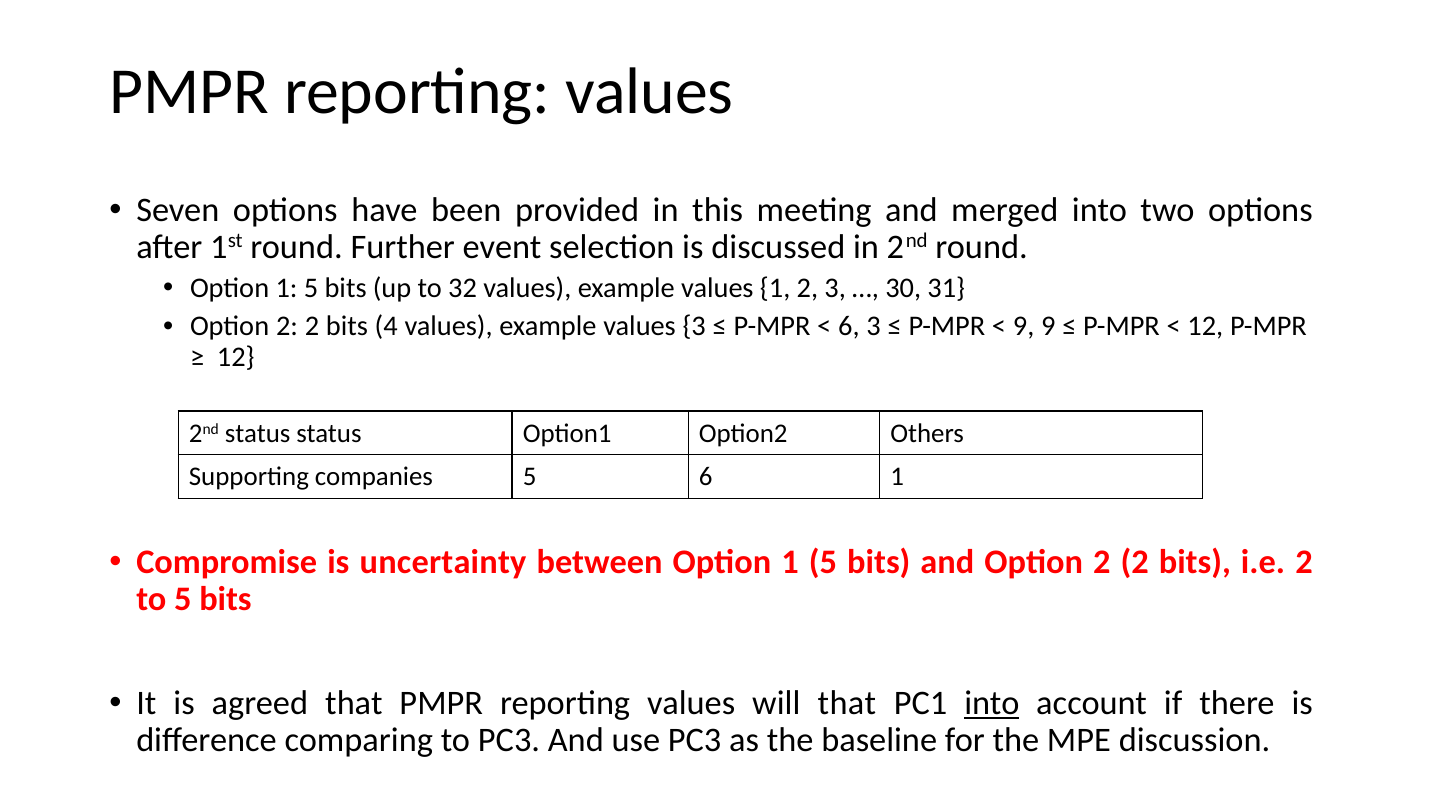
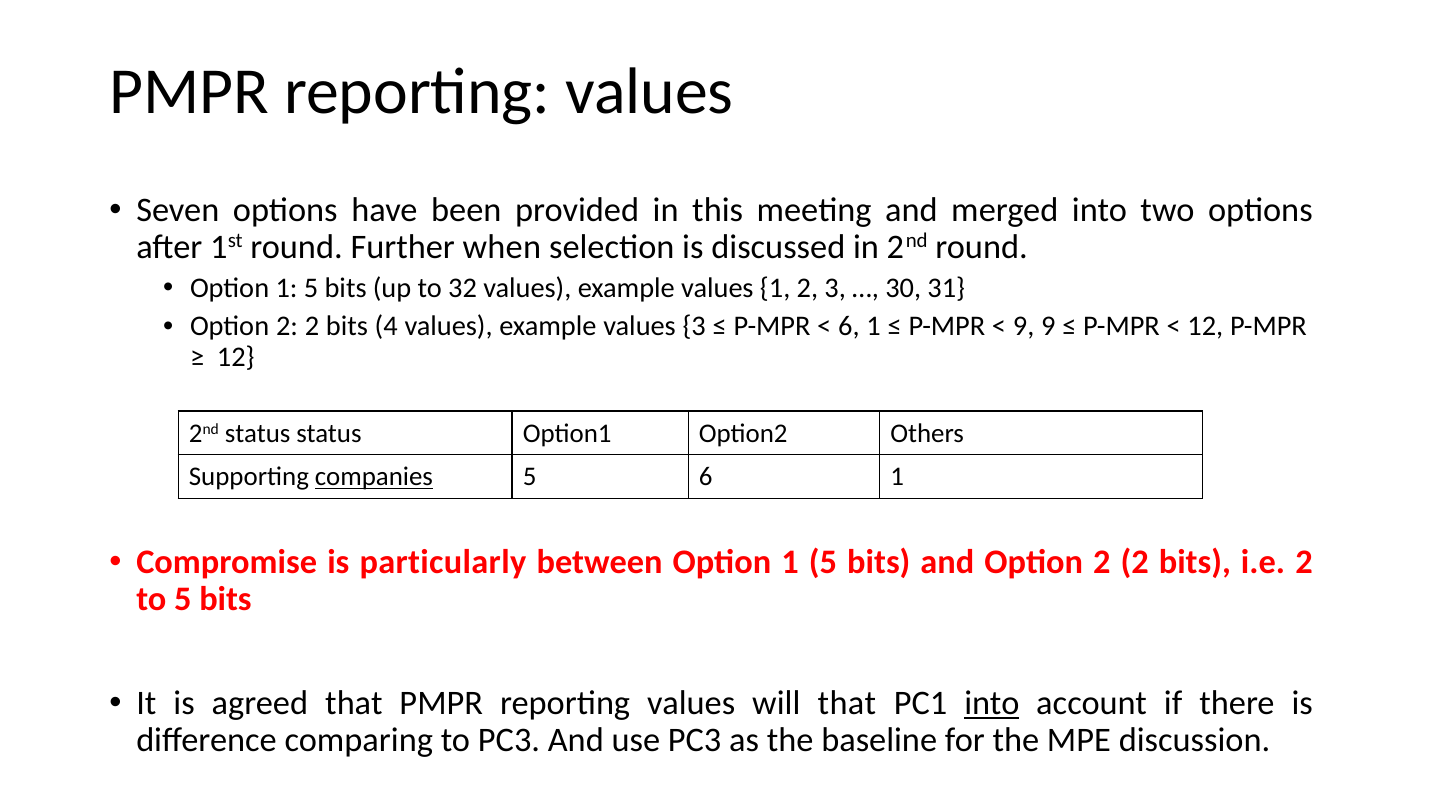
event: event -> when
3 at (874, 327): 3 -> 1
companies underline: none -> present
uncertainty: uncertainty -> particularly
